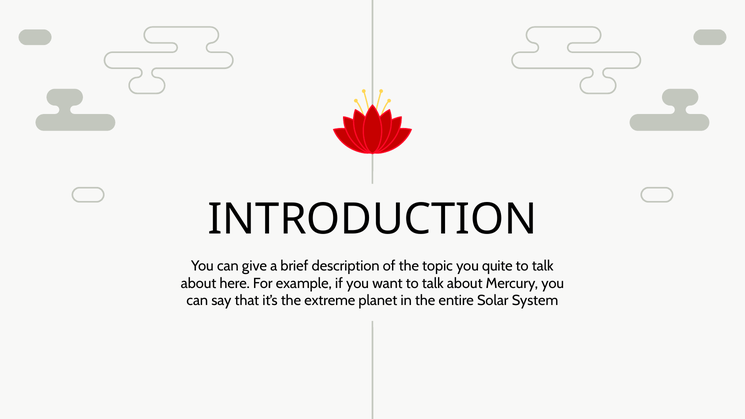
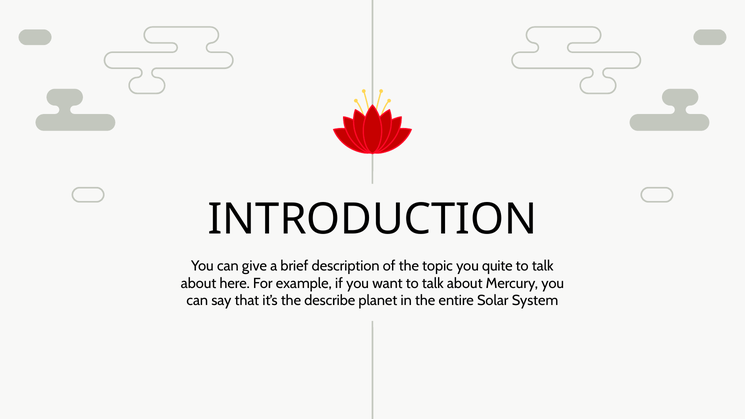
extreme: extreme -> describe
